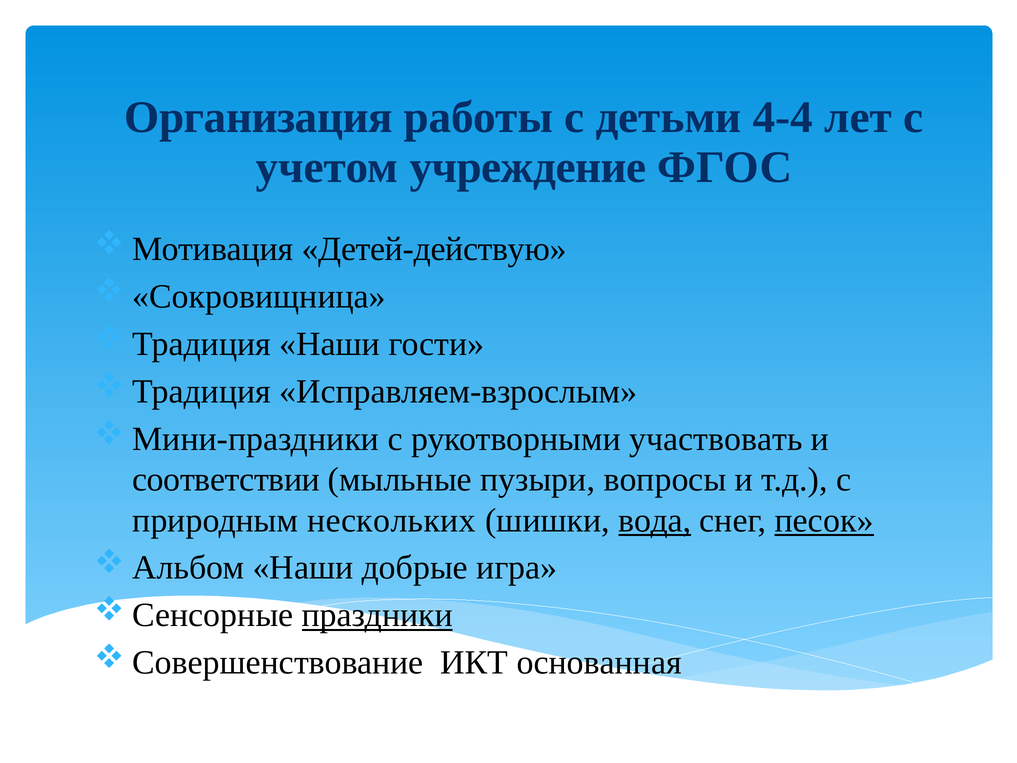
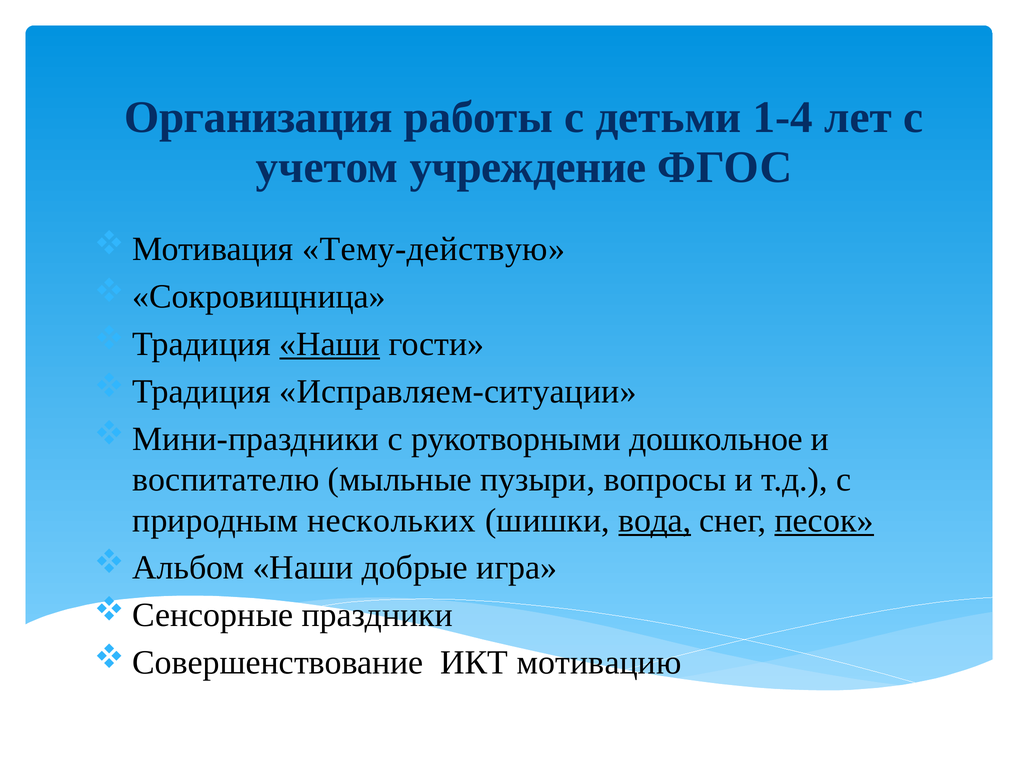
4-4: 4-4 -> 1-4
Детей-действую: Детей-действую -> Тему-действую
Наши at (330, 344) underline: none -> present
Исправляем-взрослым: Исправляем-взрослым -> Исправляем-ситуации
участвовать: участвовать -> дошкольное
соответствии: соответствии -> воспитателю
праздники underline: present -> none
основанная: основанная -> мотивацию
